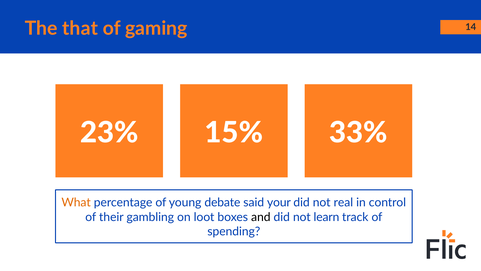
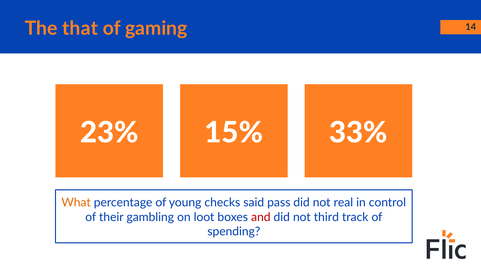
debate: debate -> checks
your: your -> pass
and colour: black -> red
learn: learn -> third
